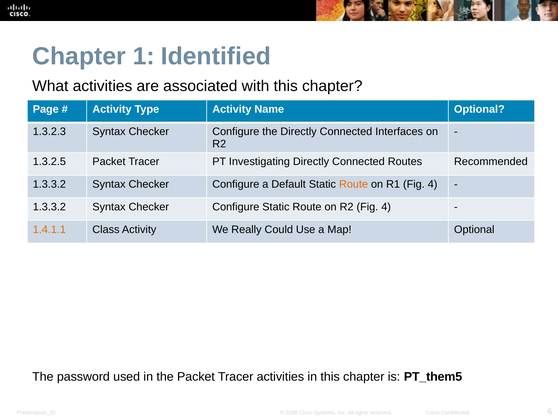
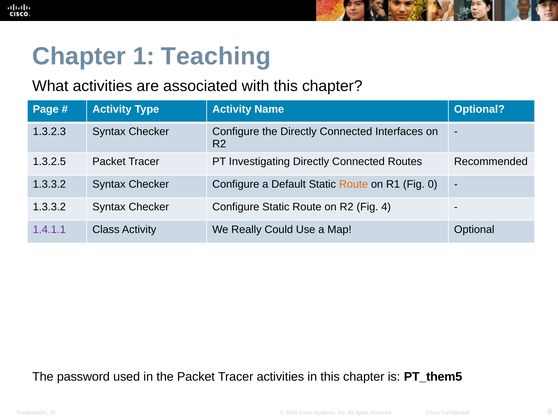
Identified: Identified -> Teaching
R1 Fig 4: 4 -> 0
1.4.1.1 colour: orange -> purple
